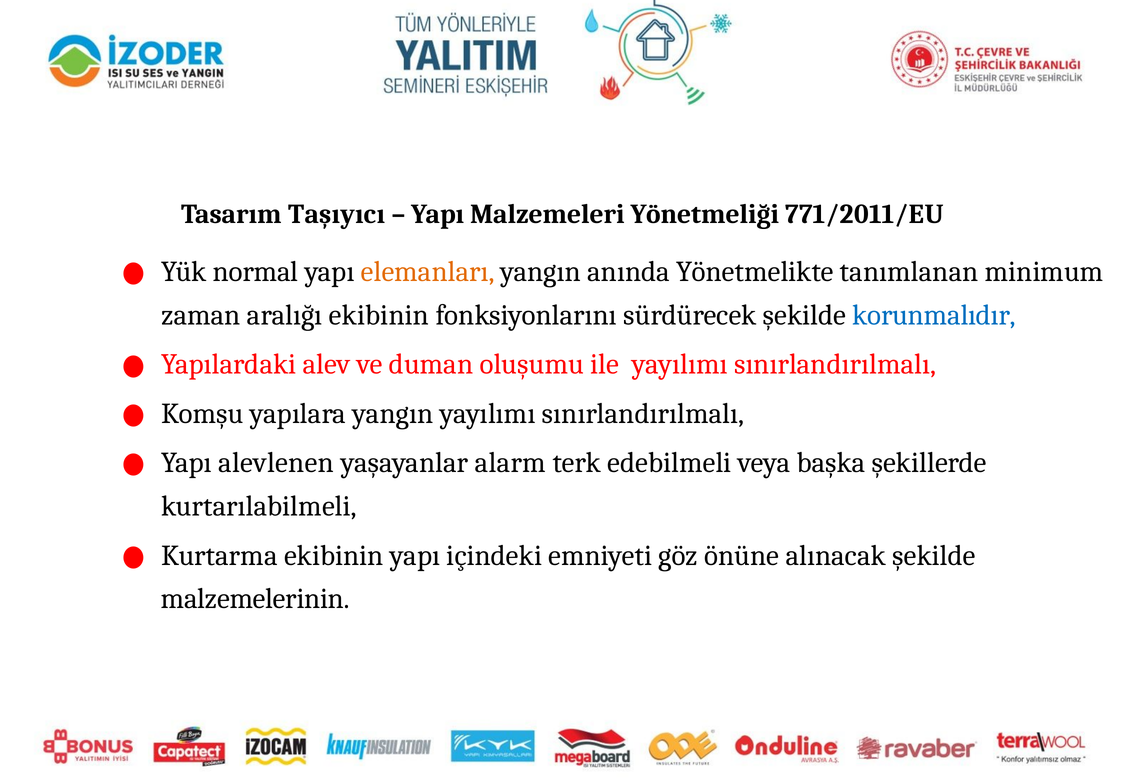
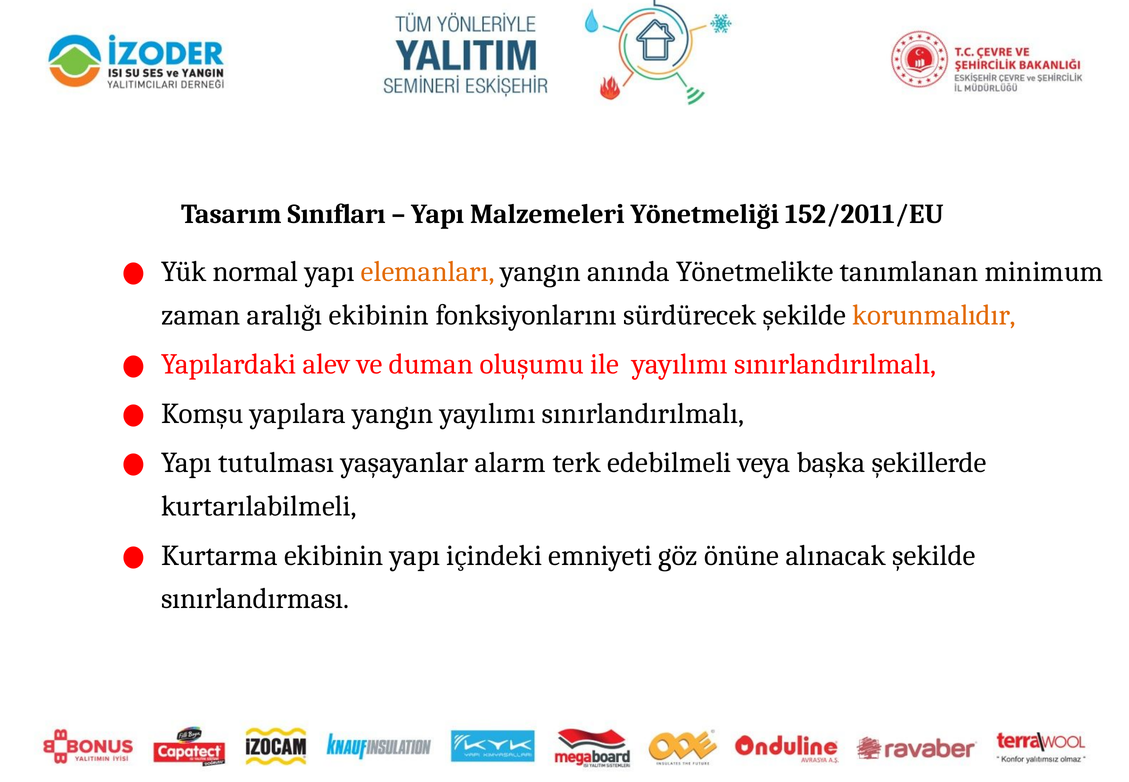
Taşıyıcı: Taşıyıcı -> Sınıfları
771/2011/EU: 771/2011/EU -> 152/2011/EU
korunmalıdır colour: blue -> orange
alevlenen: alevlenen -> tutulması
malzemelerinin: malzemelerinin -> sınırlandırması
